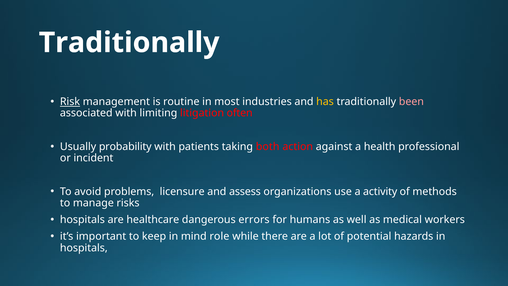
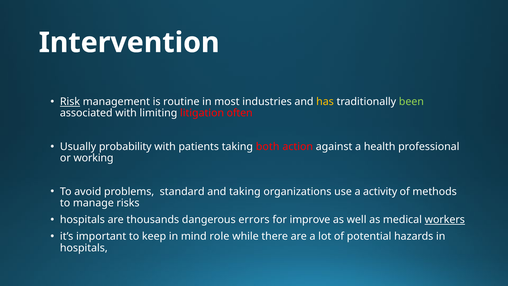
Traditionally at (129, 43): Traditionally -> Intervention
been colour: pink -> light green
incident: incident -> working
licensure: licensure -> standard
and assess: assess -> taking
healthcare: healthcare -> thousands
humans: humans -> improve
workers underline: none -> present
